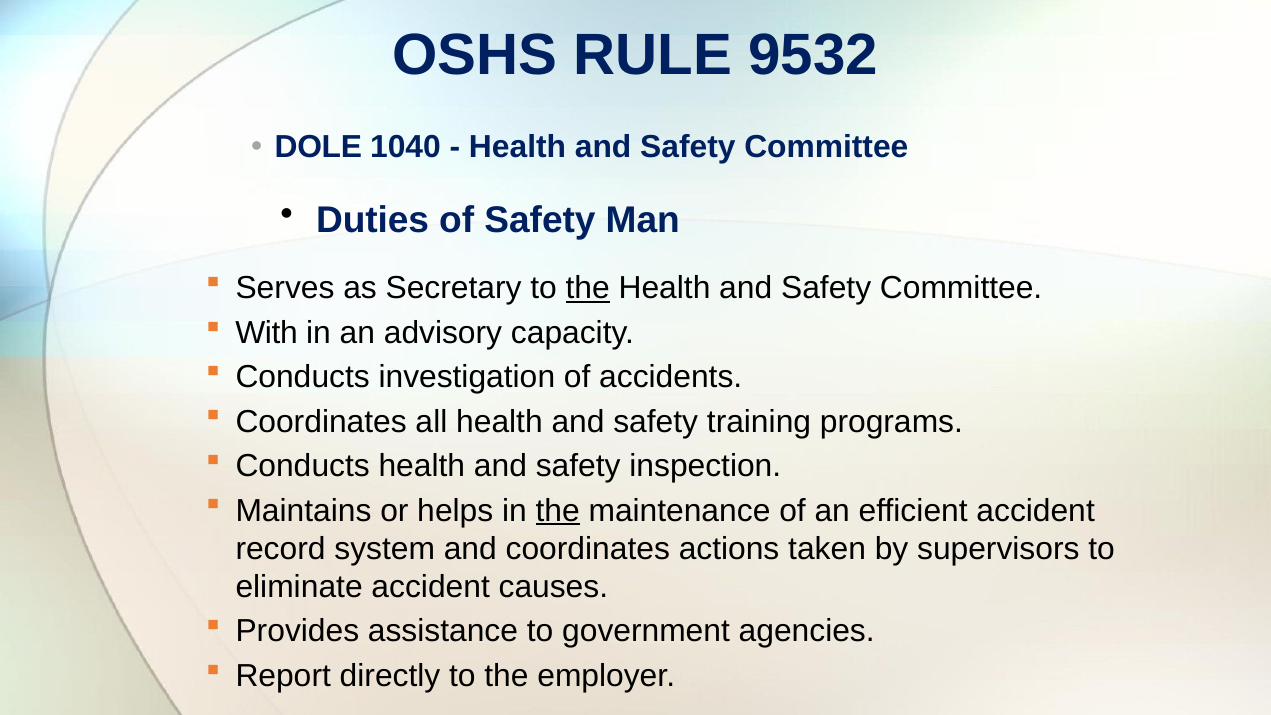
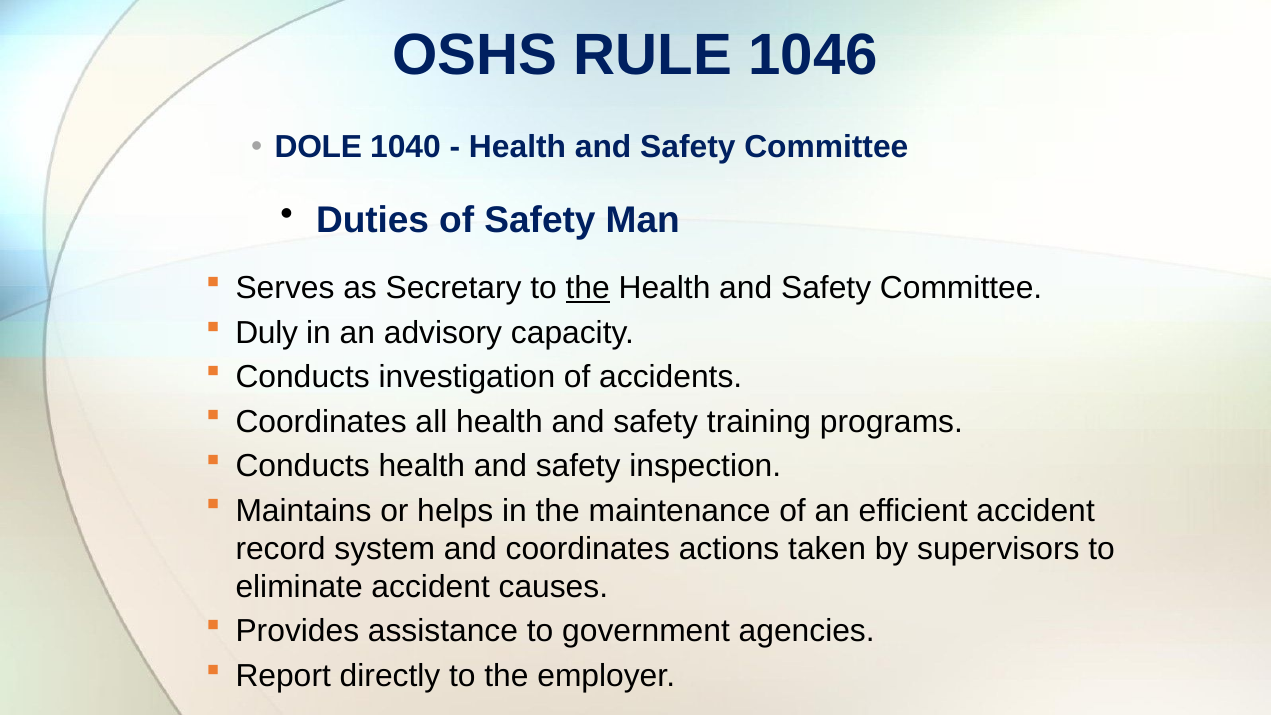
9532: 9532 -> 1046
With: With -> Duly
the at (558, 511) underline: present -> none
